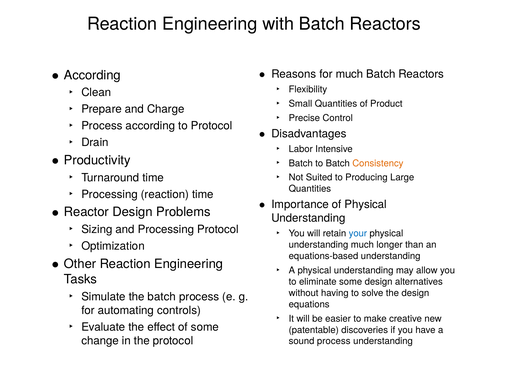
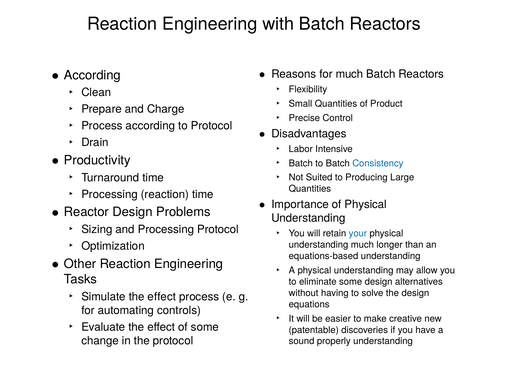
Consistency colour: orange -> blue
Simulate the batch: batch -> effect
sound process: process -> properly
